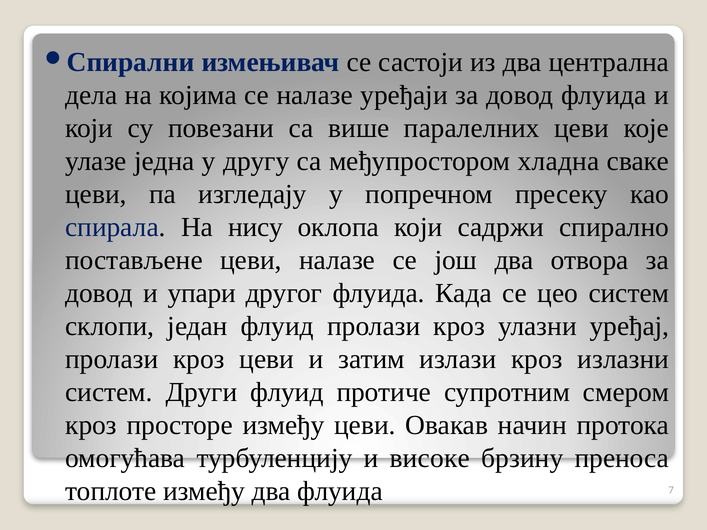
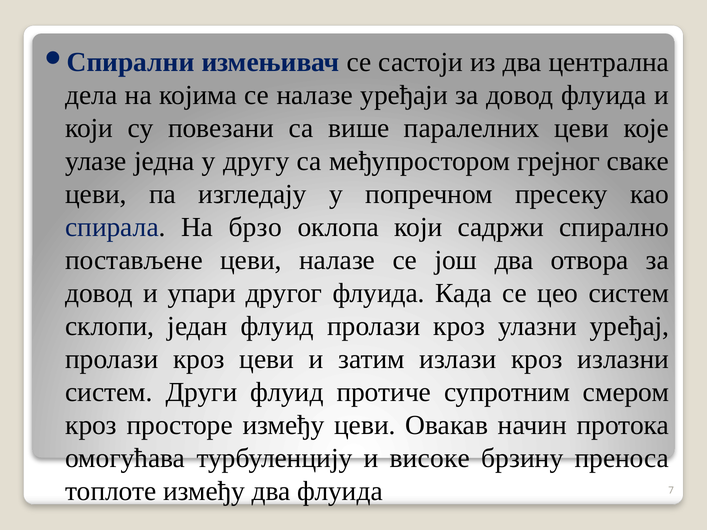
хладна: хладна -> грејног
нису: нису -> брзо
